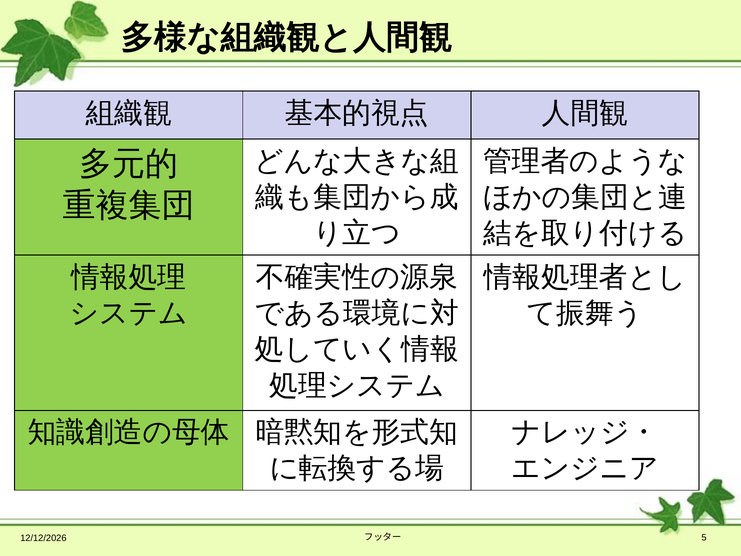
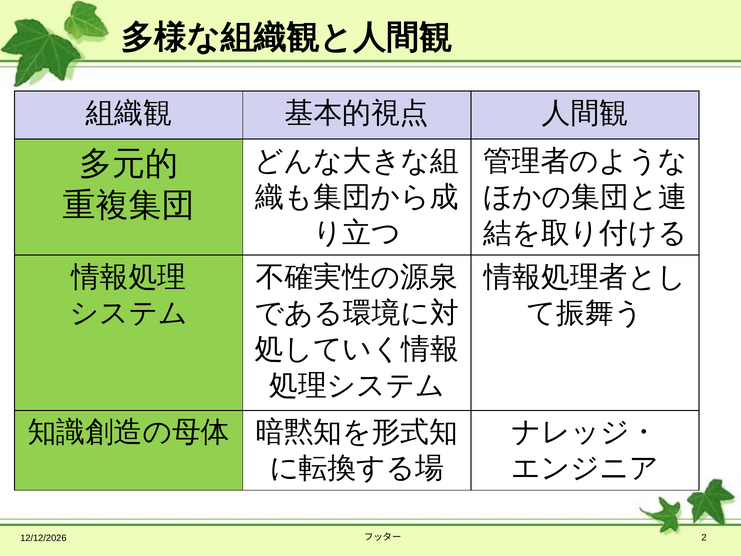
5: 5 -> 2
